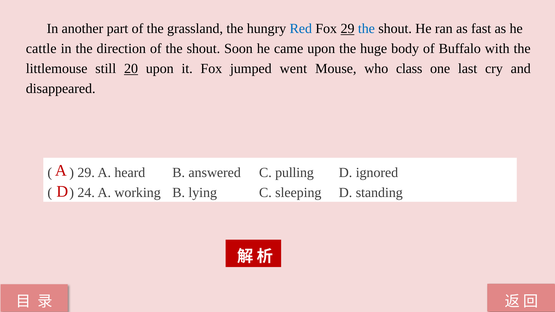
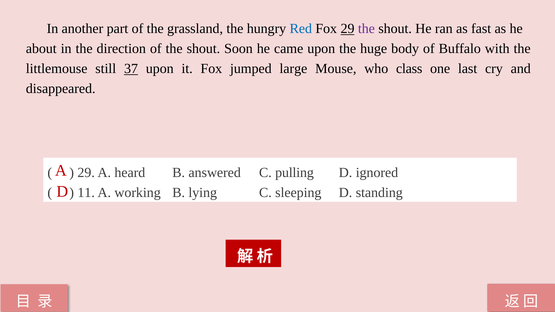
the at (366, 29) colour: blue -> purple
cattle: cattle -> about
20: 20 -> 37
went: went -> large
24: 24 -> 11
